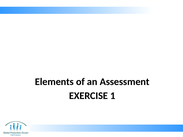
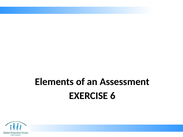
1: 1 -> 6
